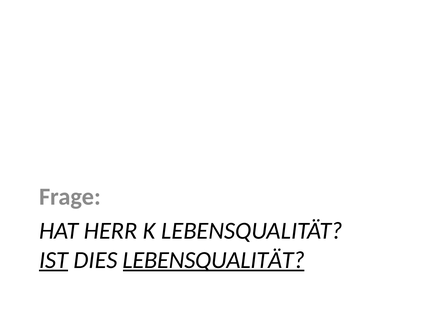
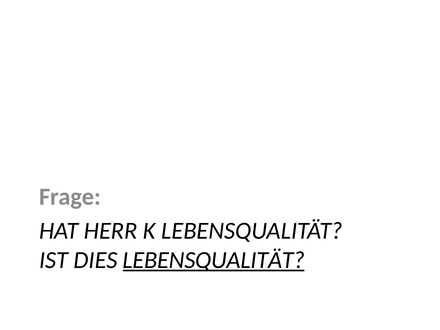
IST underline: present -> none
